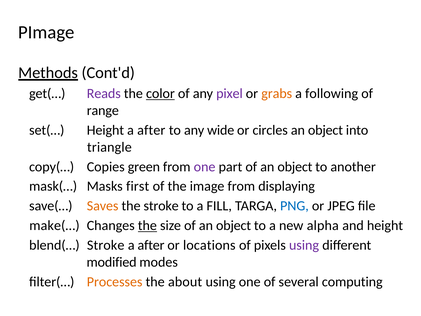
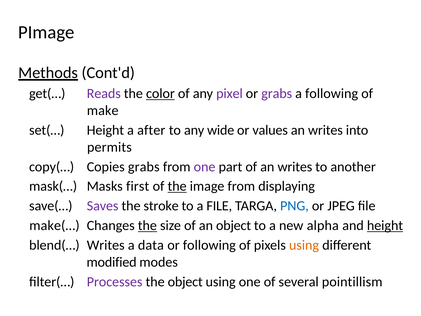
grabs at (277, 94) colour: orange -> purple
range: range -> make
circles: circles -> values
object at (325, 130): object -> writes
triangle: triangle -> permits
Copies green: green -> grabs
part of an object: object -> writes
the at (177, 186) underline: none -> present
Saves colour: orange -> purple
a FILL: FILL -> FILE
height at (385, 225) underline: none -> present
blend(… Stroke: Stroke -> Writes
after at (151, 245): after -> data
or locations: locations -> following
using at (304, 245) colour: purple -> orange
Processes colour: orange -> purple
the about: about -> object
computing: computing -> pointillism
